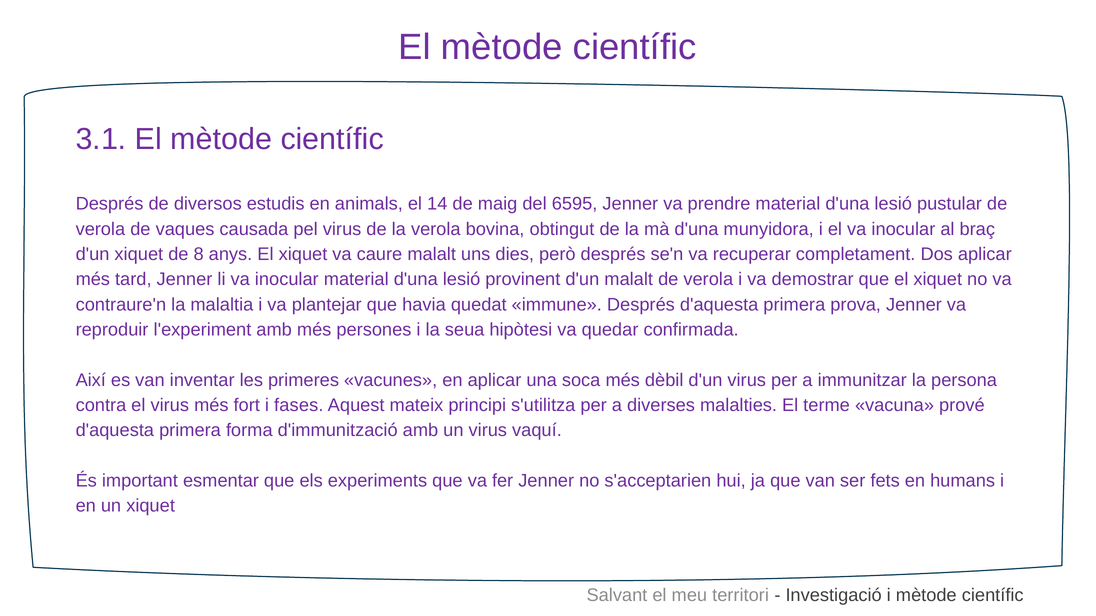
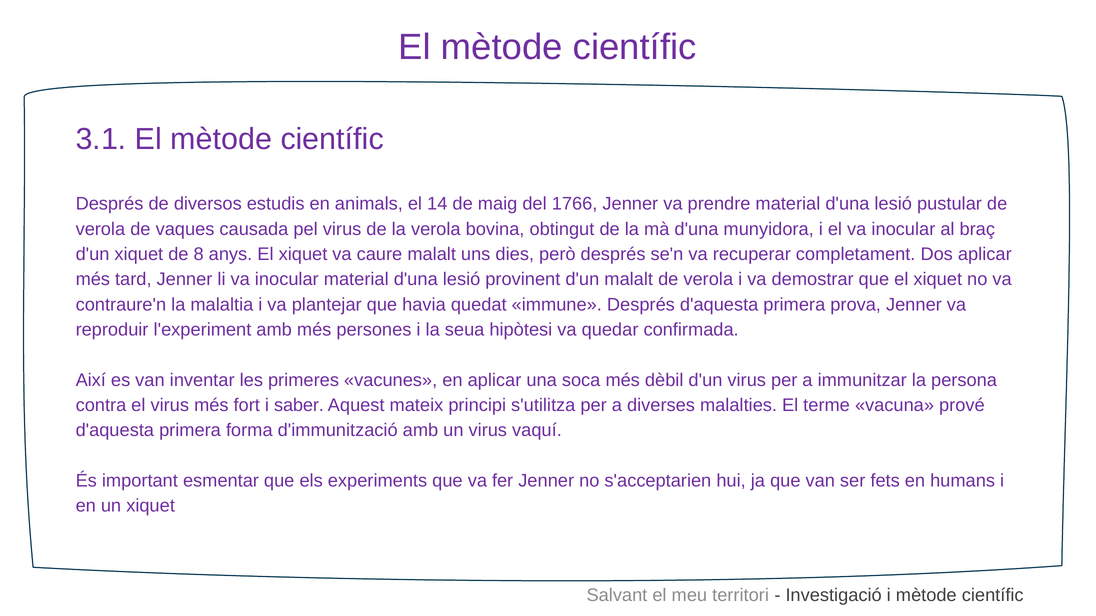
6595: 6595 -> 1766
fases: fases -> saber
